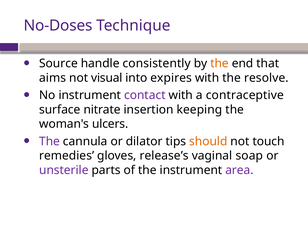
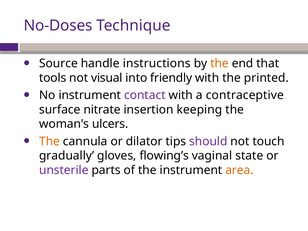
consistently: consistently -> instructions
aims: aims -> tools
expires: expires -> friendly
resolve: resolve -> printed
The at (50, 141) colour: purple -> orange
should colour: orange -> purple
remedies: remedies -> gradually
release’s: release’s -> flowing’s
soap: soap -> state
area colour: purple -> orange
